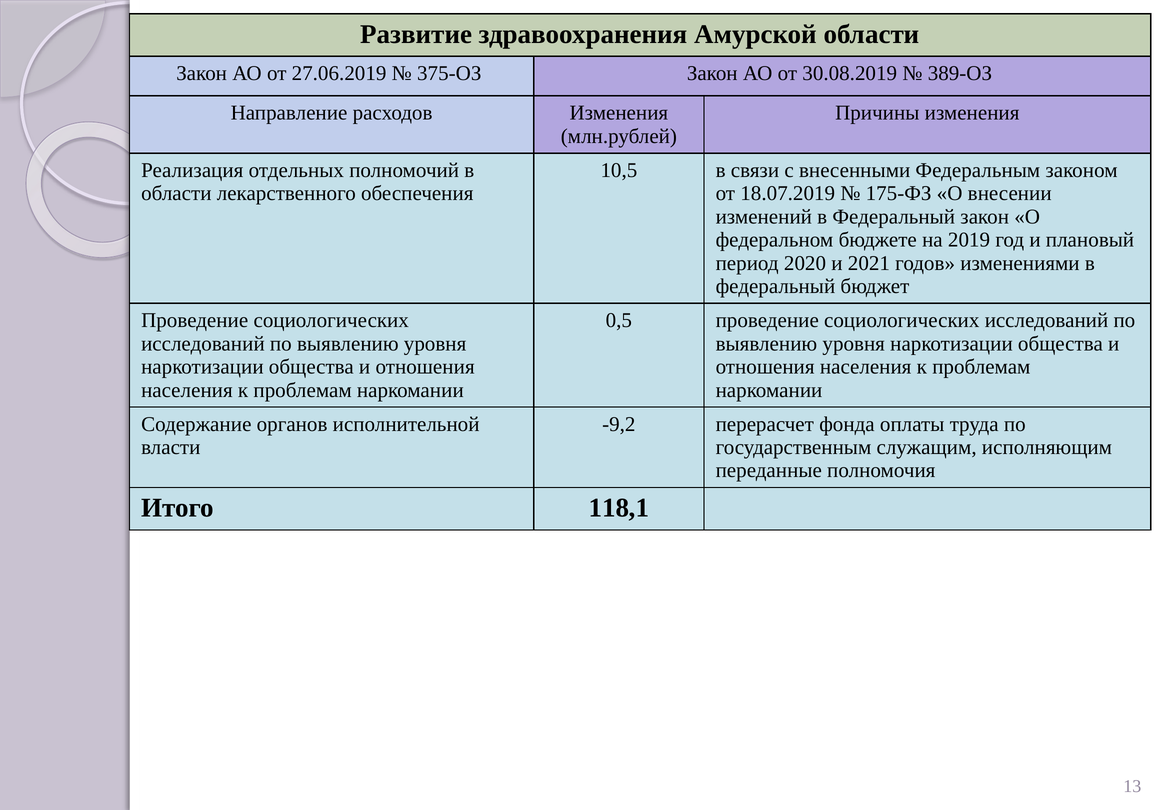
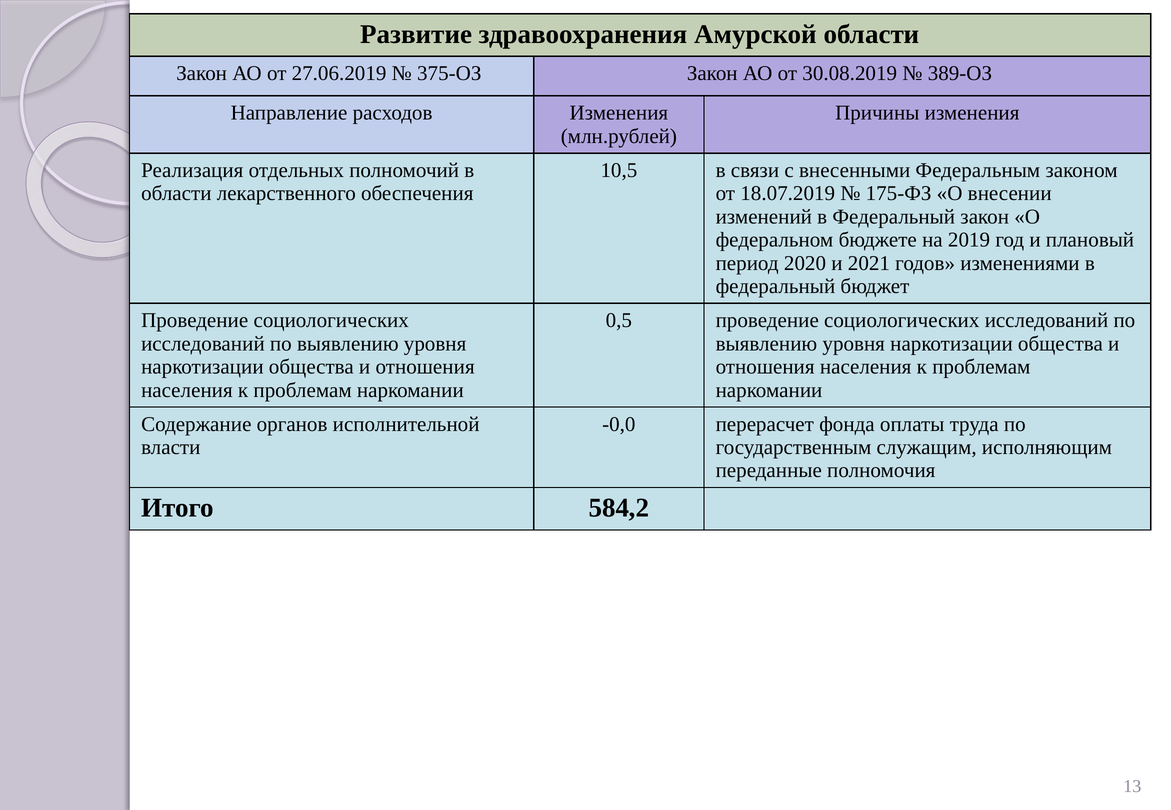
-9,2: -9,2 -> -0,0
118,1: 118,1 -> 584,2
